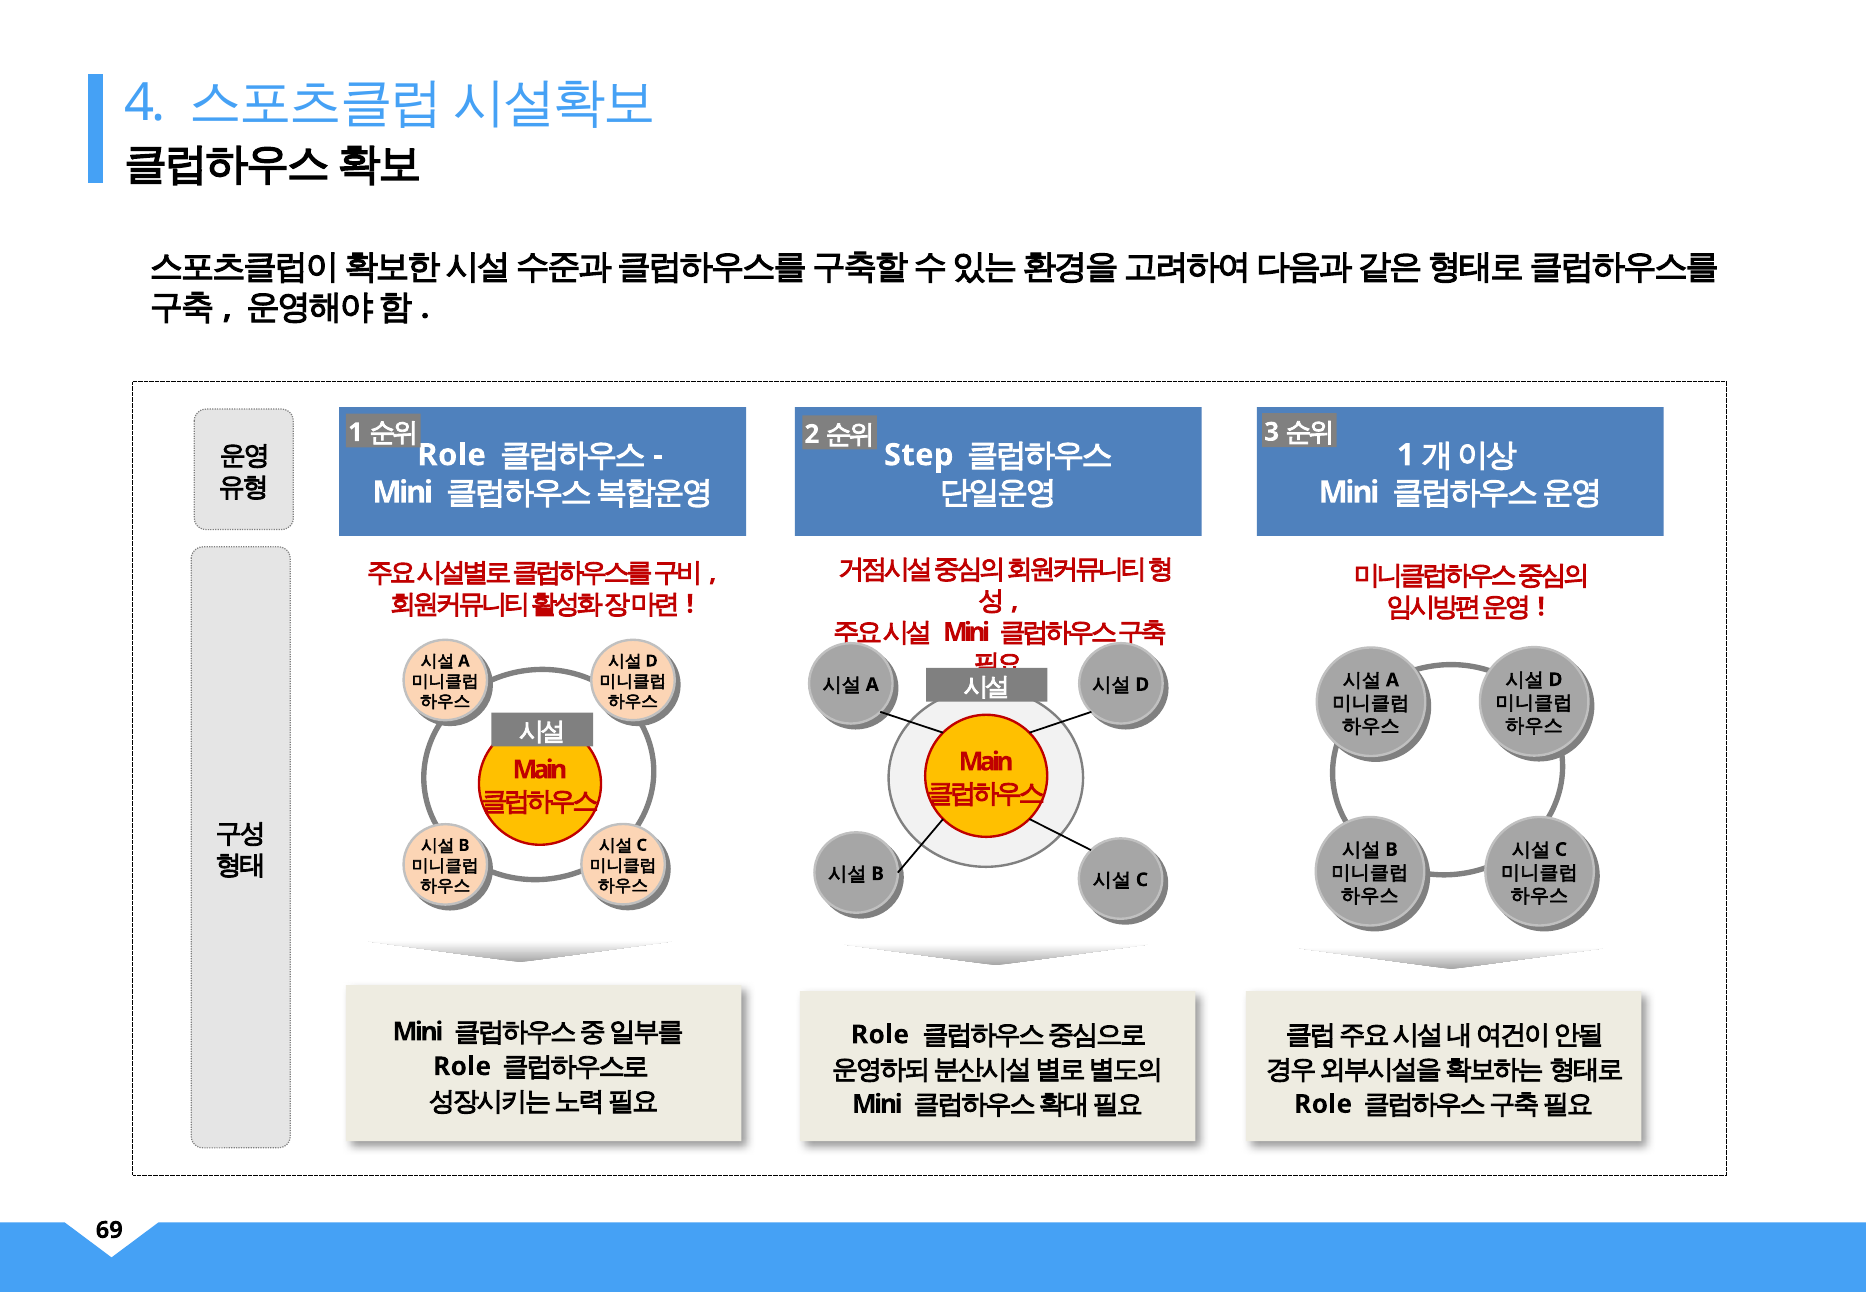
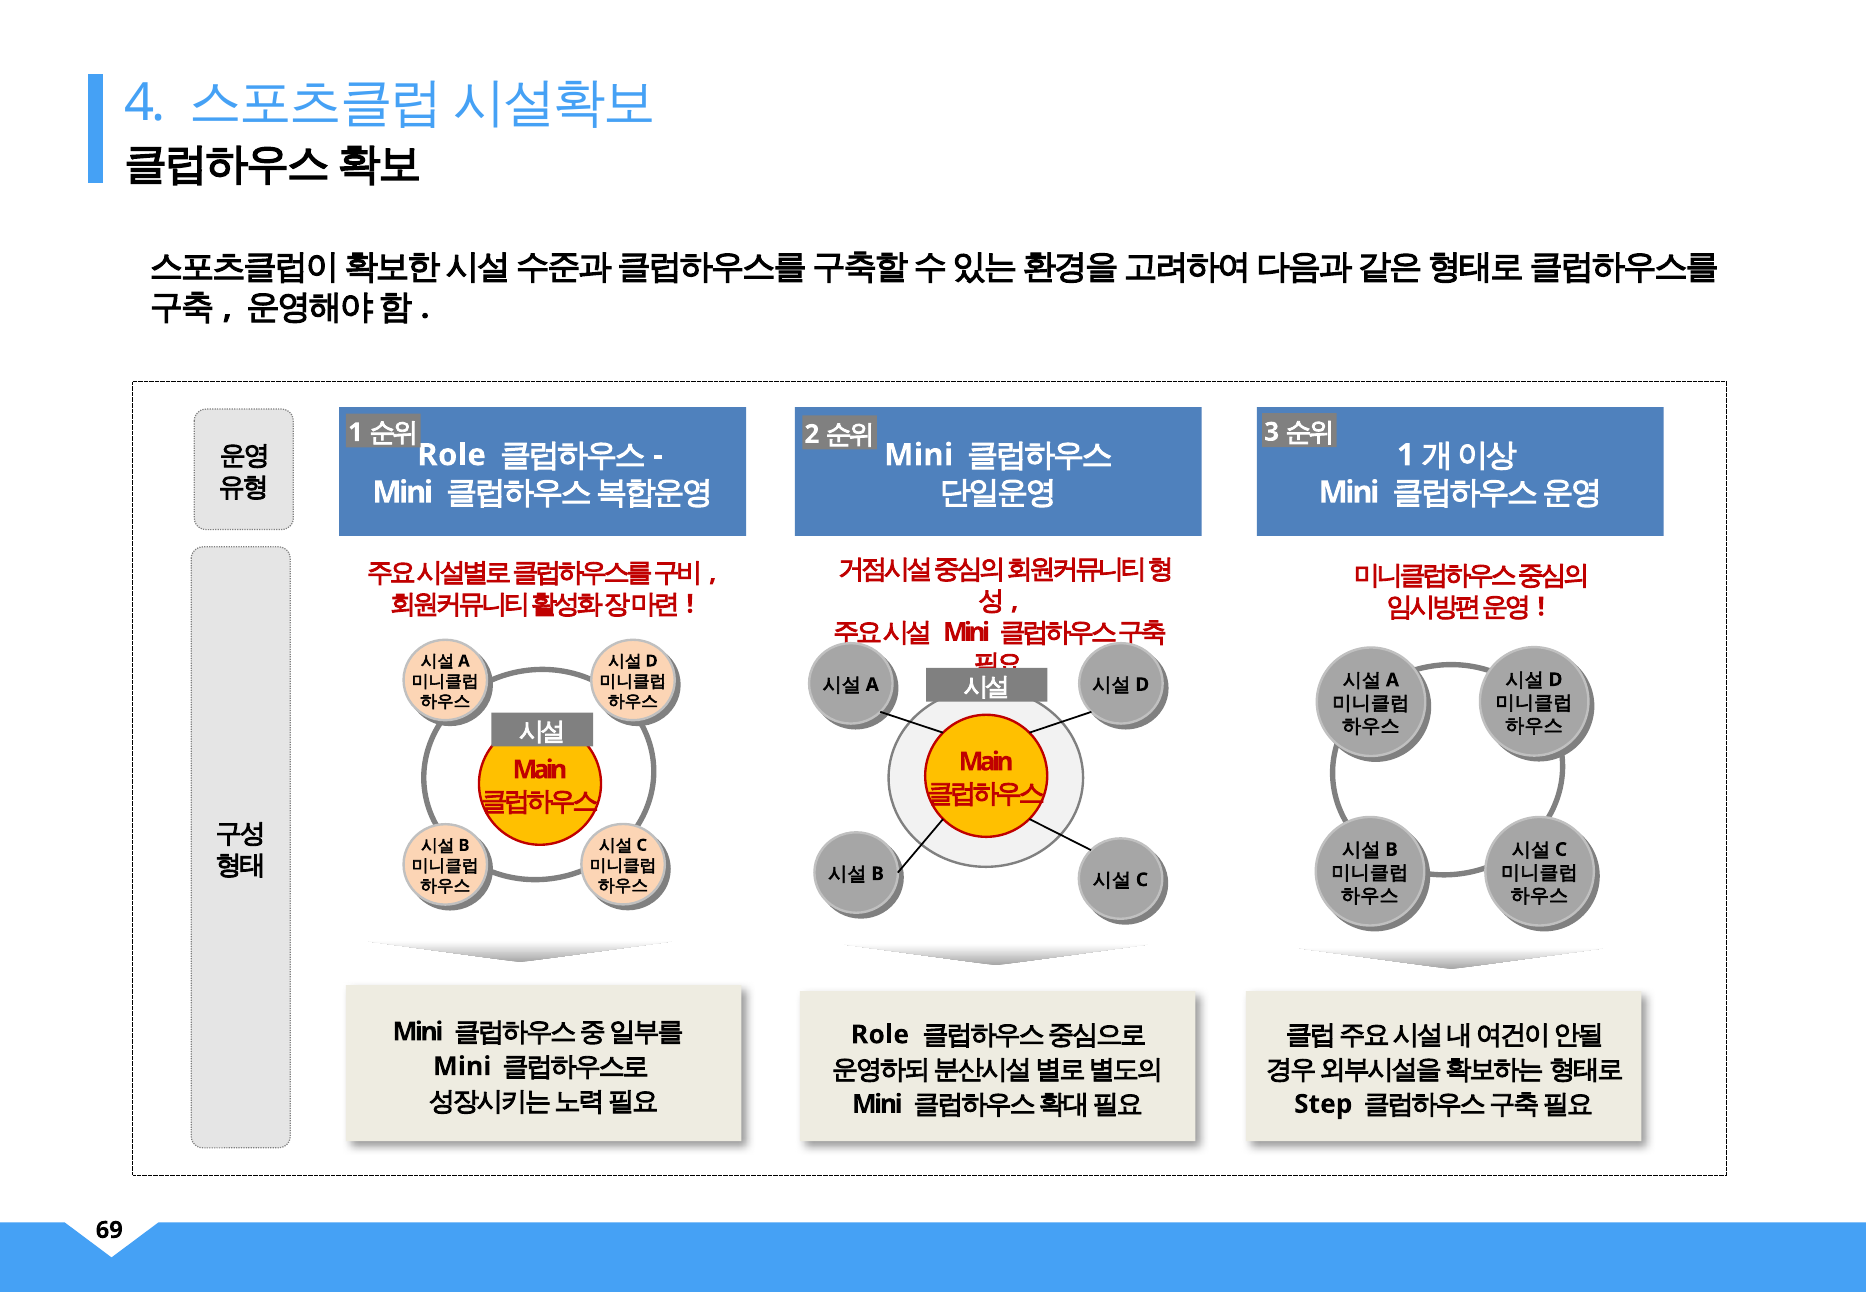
Step at (919, 455): Step -> Mini
Role at (462, 1066): Role -> Mini
Role at (1323, 1104): Role -> Step
